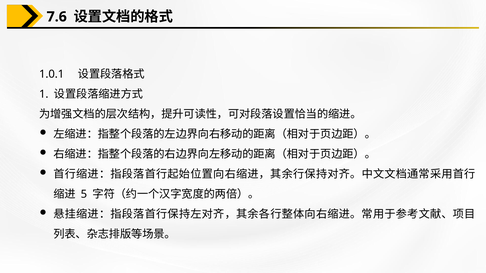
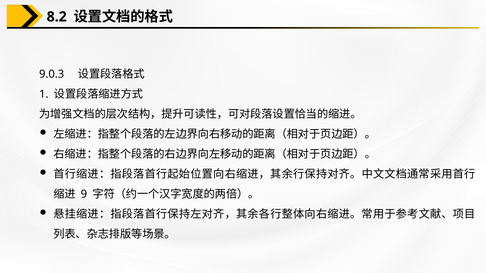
7.6: 7.6 -> 8.2
1.0.1: 1.0.1 -> 9.0.3
5: 5 -> 9
